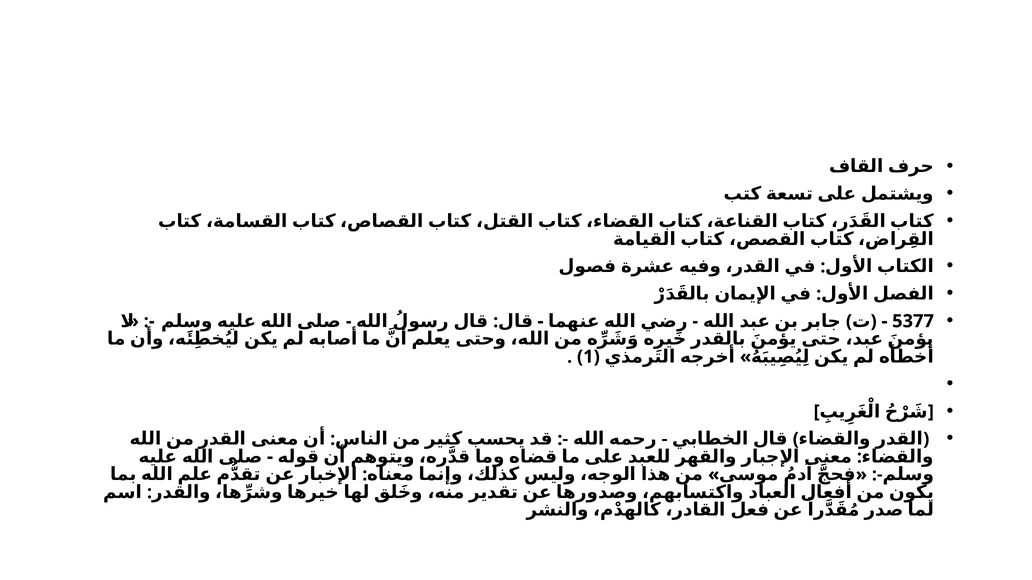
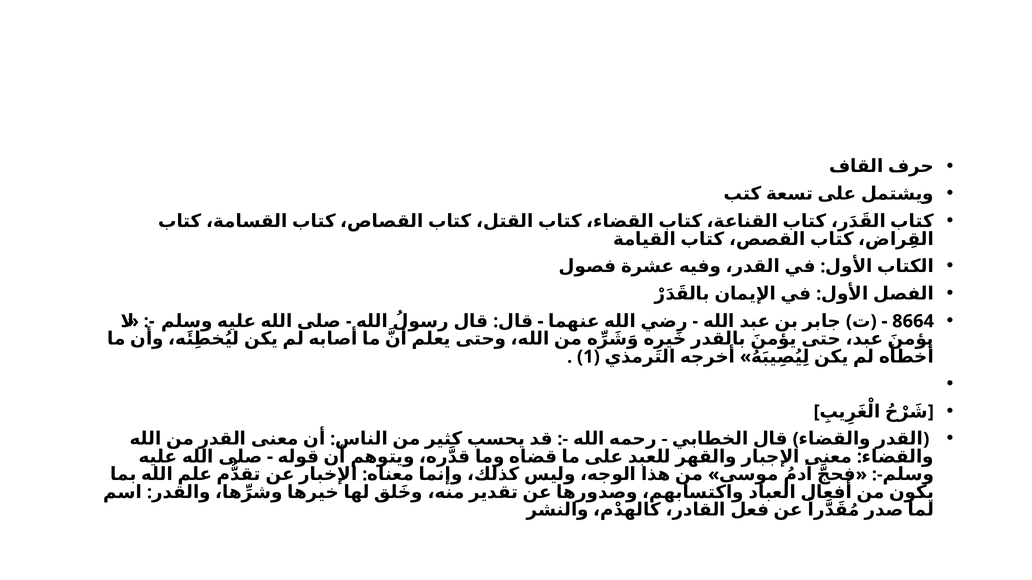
5377: 5377 -> 8664
